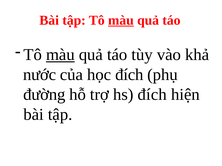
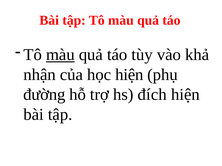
màu at (121, 20) underline: present -> none
nước: nước -> nhận
học đích: đích -> hiện
